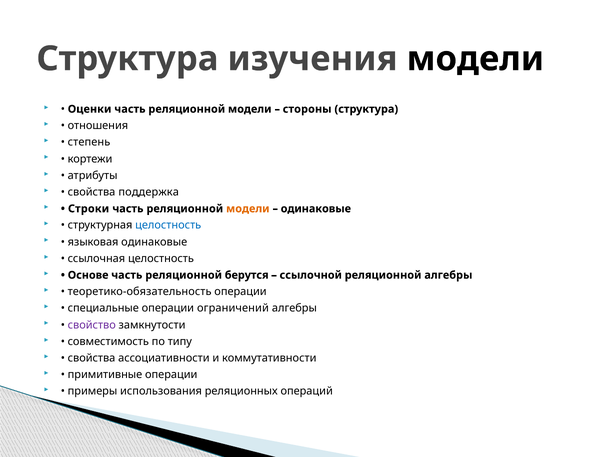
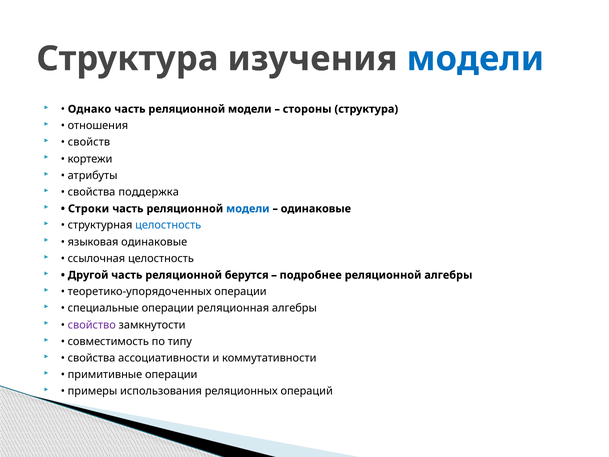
модели at (475, 59) colour: black -> blue
Оценки: Оценки -> Однако
степень: степень -> свойств
модели at (248, 209) colour: orange -> blue
Основе: Основе -> Другой
ссылочной: ссылочной -> подробнее
теоретико-обязательность: теоретико-обязательность -> теоретико-упорядоченных
ограничений: ограничений -> реляционная
